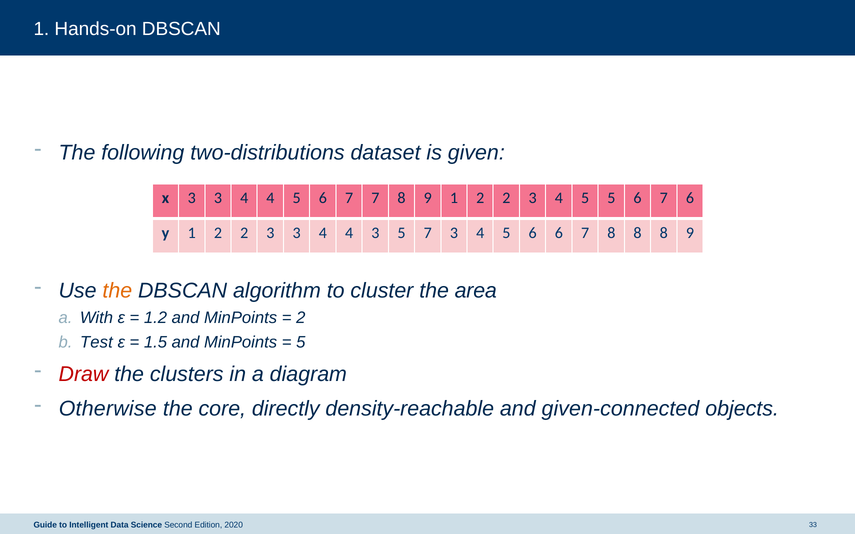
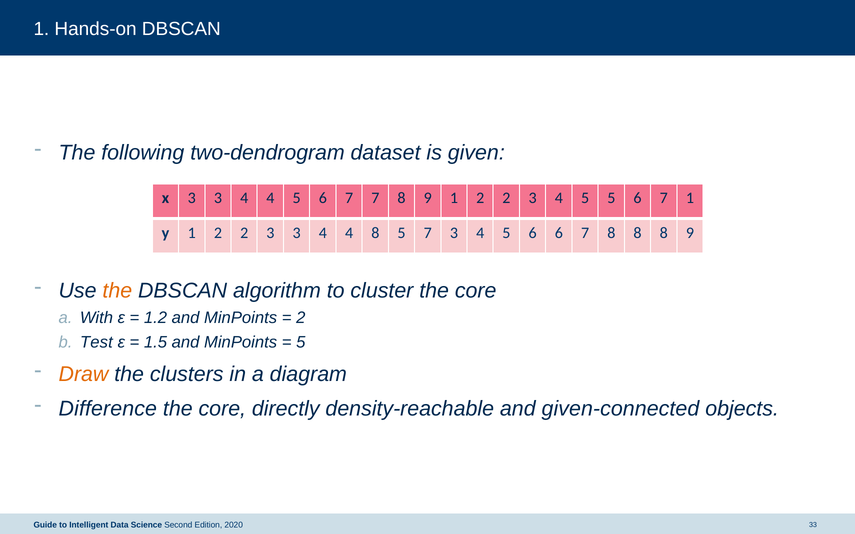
two-distributions: two-distributions -> two-dendrogram
7 6: 6 -> 1
4 3: 3 -> 8
cluster the area: area -> core
Draw colour: red -> orange
Otherwise: Otherwise -> Difference
